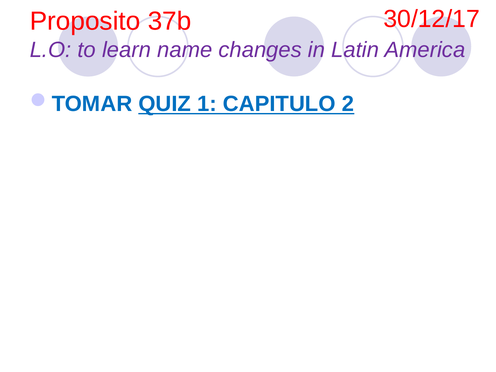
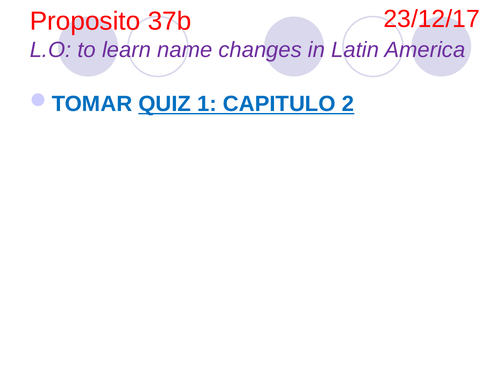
30/12/17: 30/12/17 -> 23/12/17
